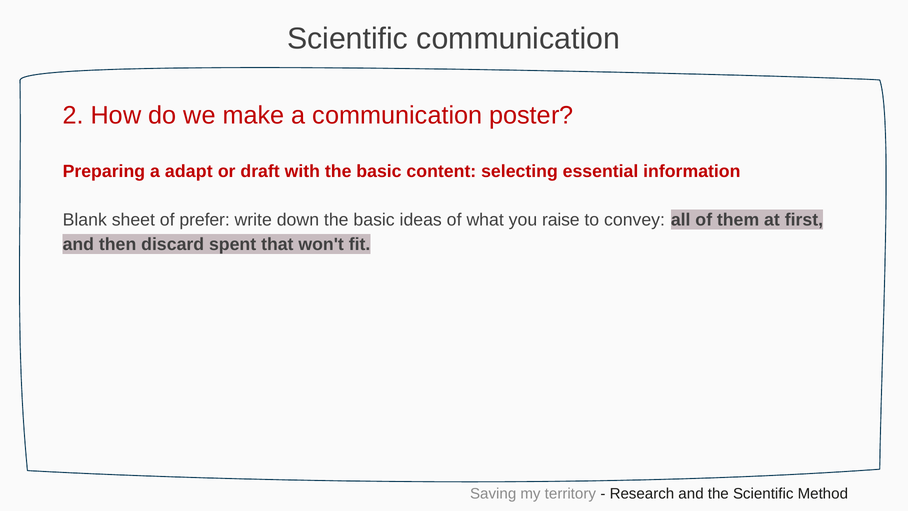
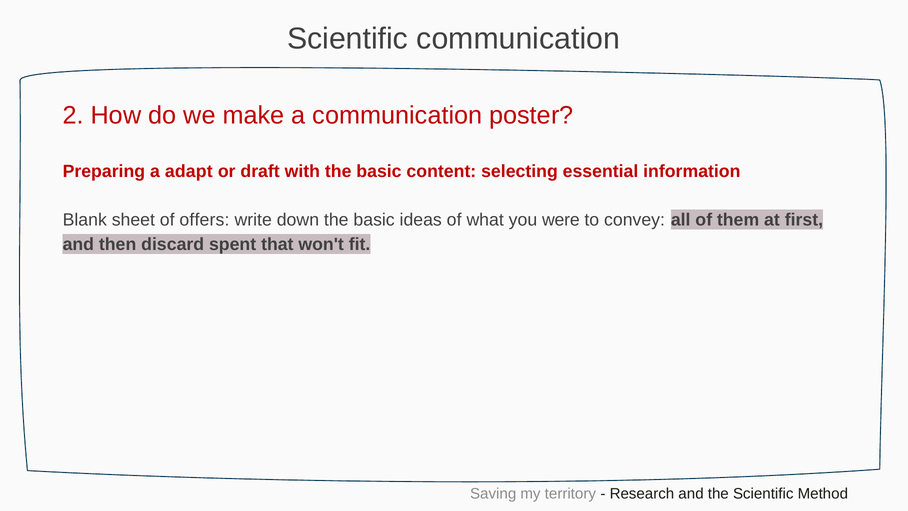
prefer: prefer -> offers
raise: raise -> were
